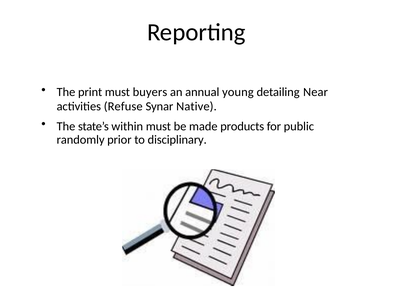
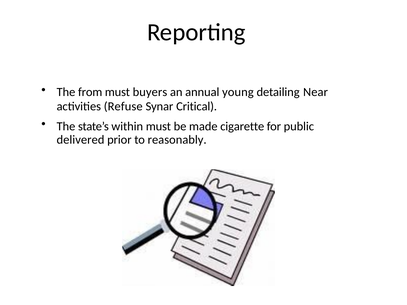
print: print -> from
Native: Native -> Critical
products: products -> cigarette
randomly: randomly -> delivered
disciplinary: disciplinary -> reasonably
